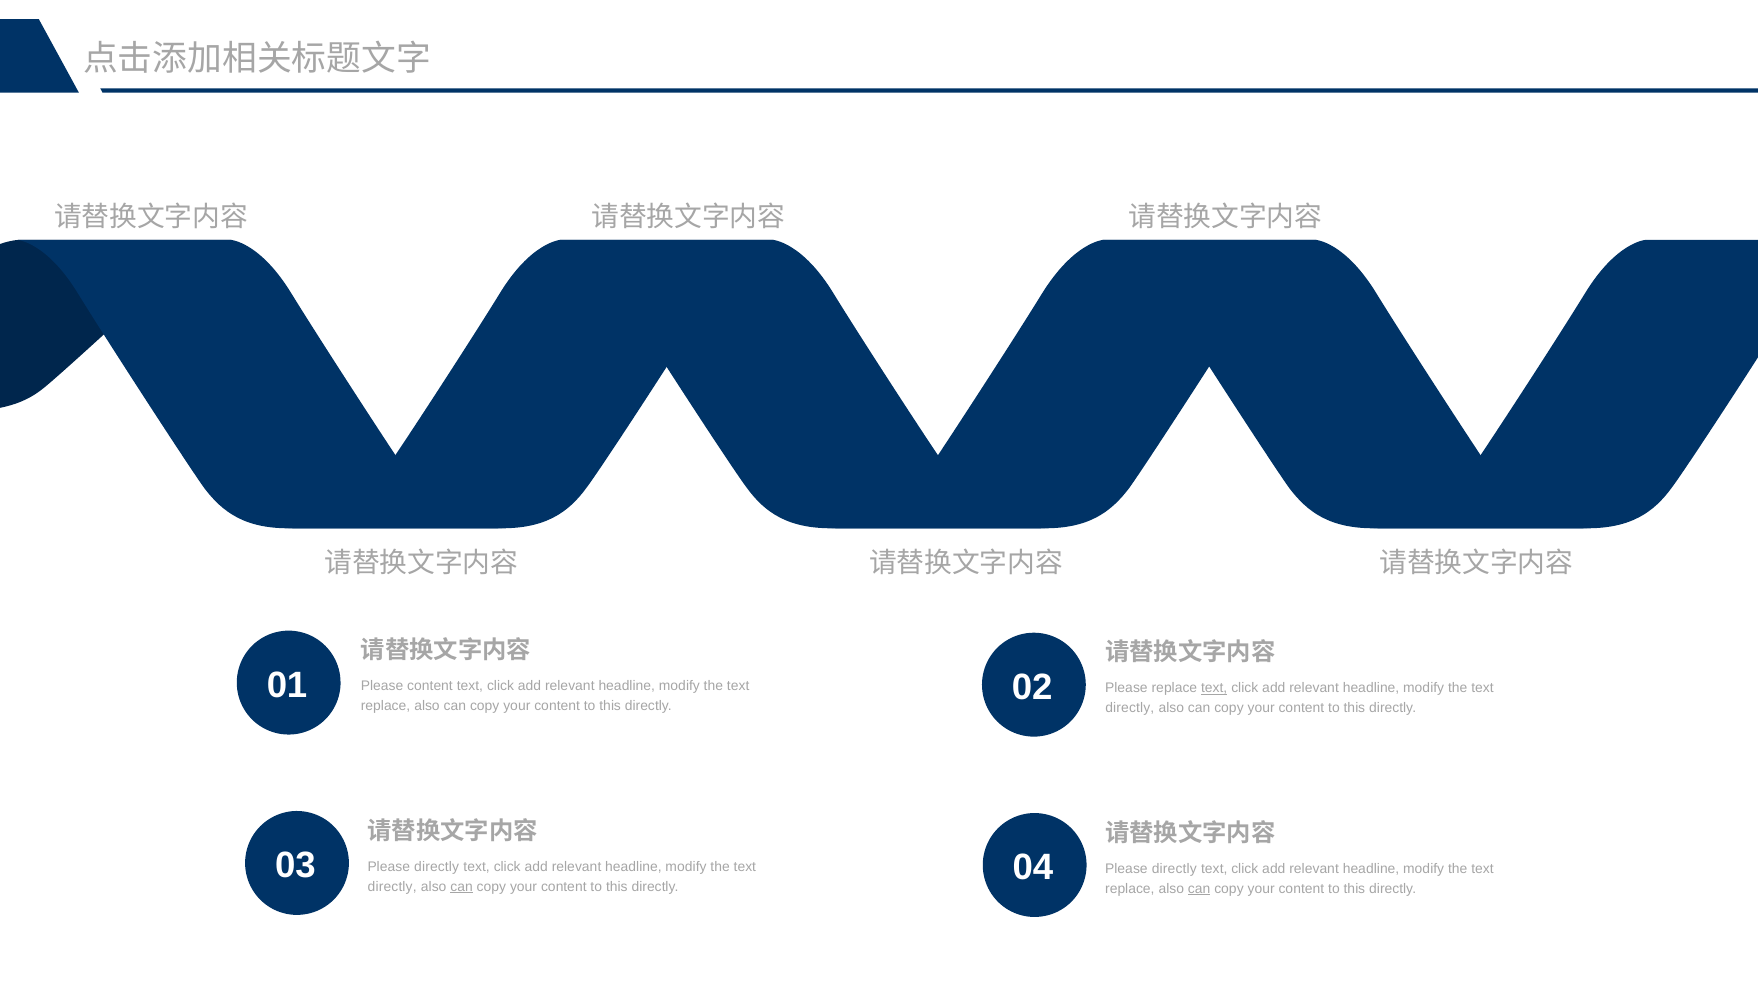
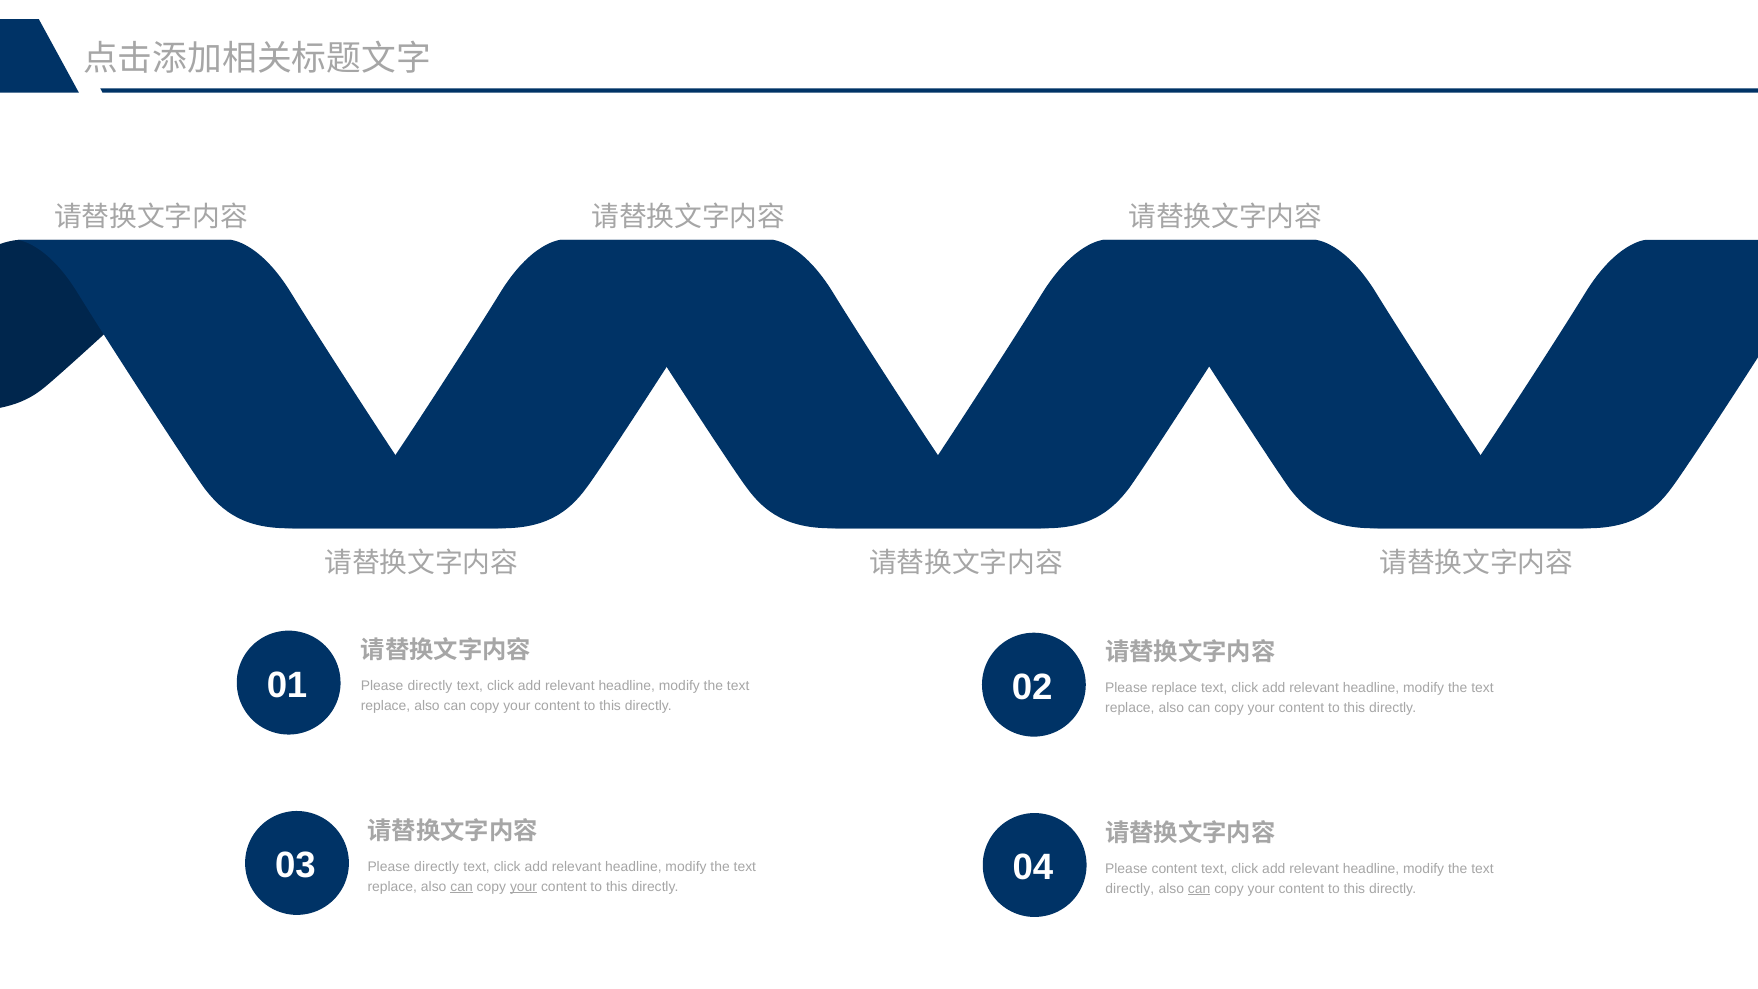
content at (430, 686): content -> directly
text at (1214, 688) underline: present -> none
directly at (1130, 708): directly -> replace
directly at (1174, 868): directly -> content
directly at (392, 886): directly -> replace
your at (524, 886) underline: none -> present
replace at (1130, 888): replace -> directly
